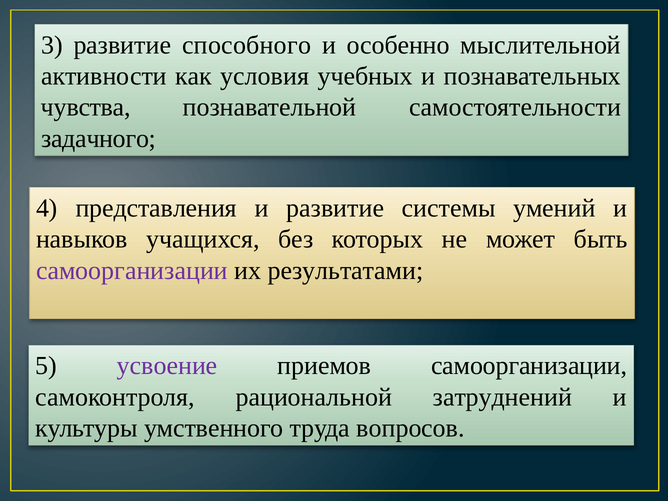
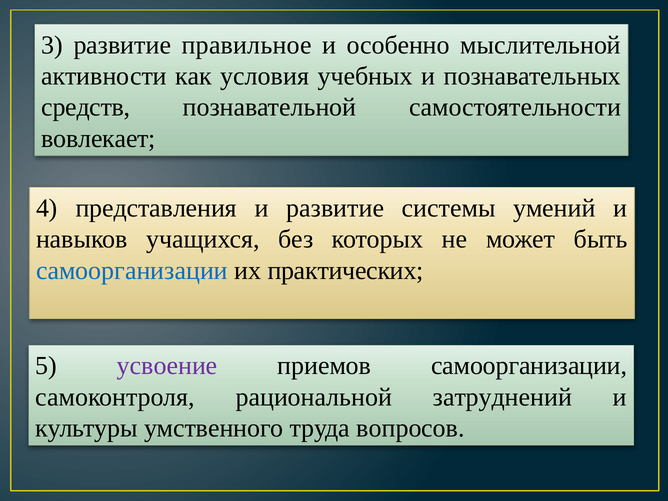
способного: способного -> правильное
чувства: чувства -> средств
задачного: задачного -> вовлекает
самоорганизации at (132, 270) colour: purple -> blue
результатами: результатами -> практических
